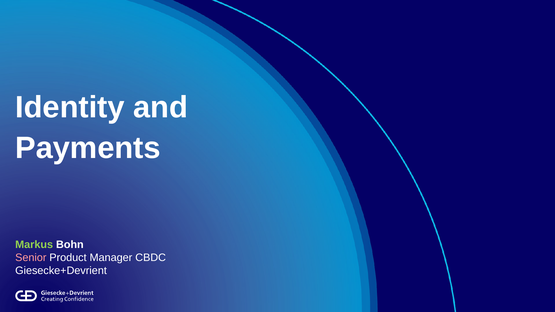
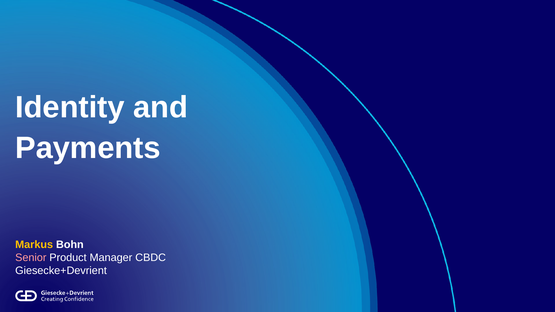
Markus colour: light green -> yellow
